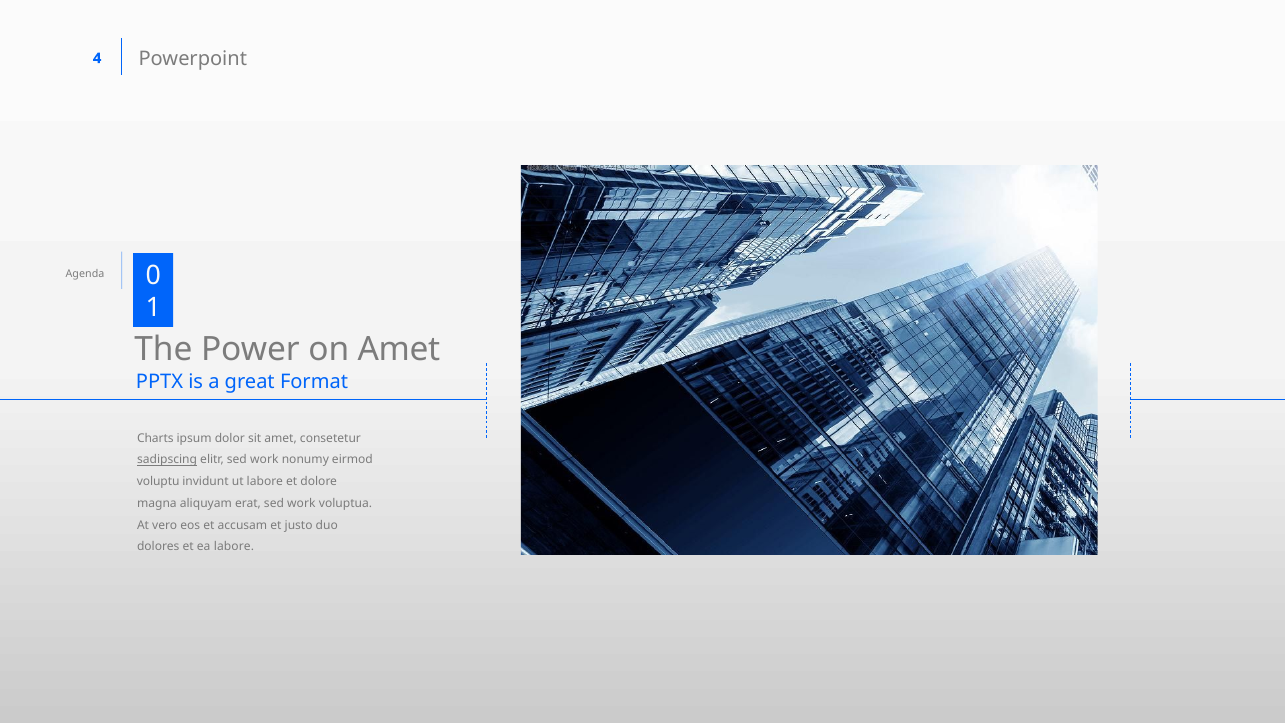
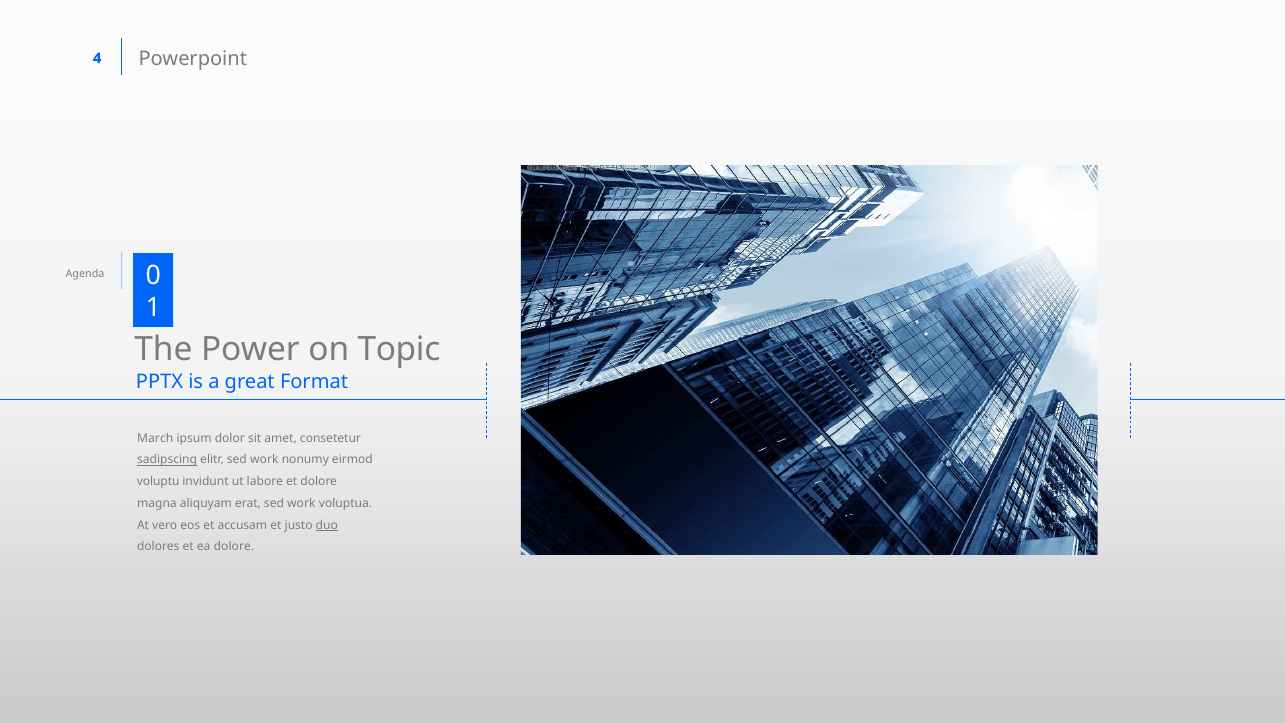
on Amet: Amet -> Topic
Charts: Charts -> March
duo underline: none -> present
ea labore: labore -> dolore
